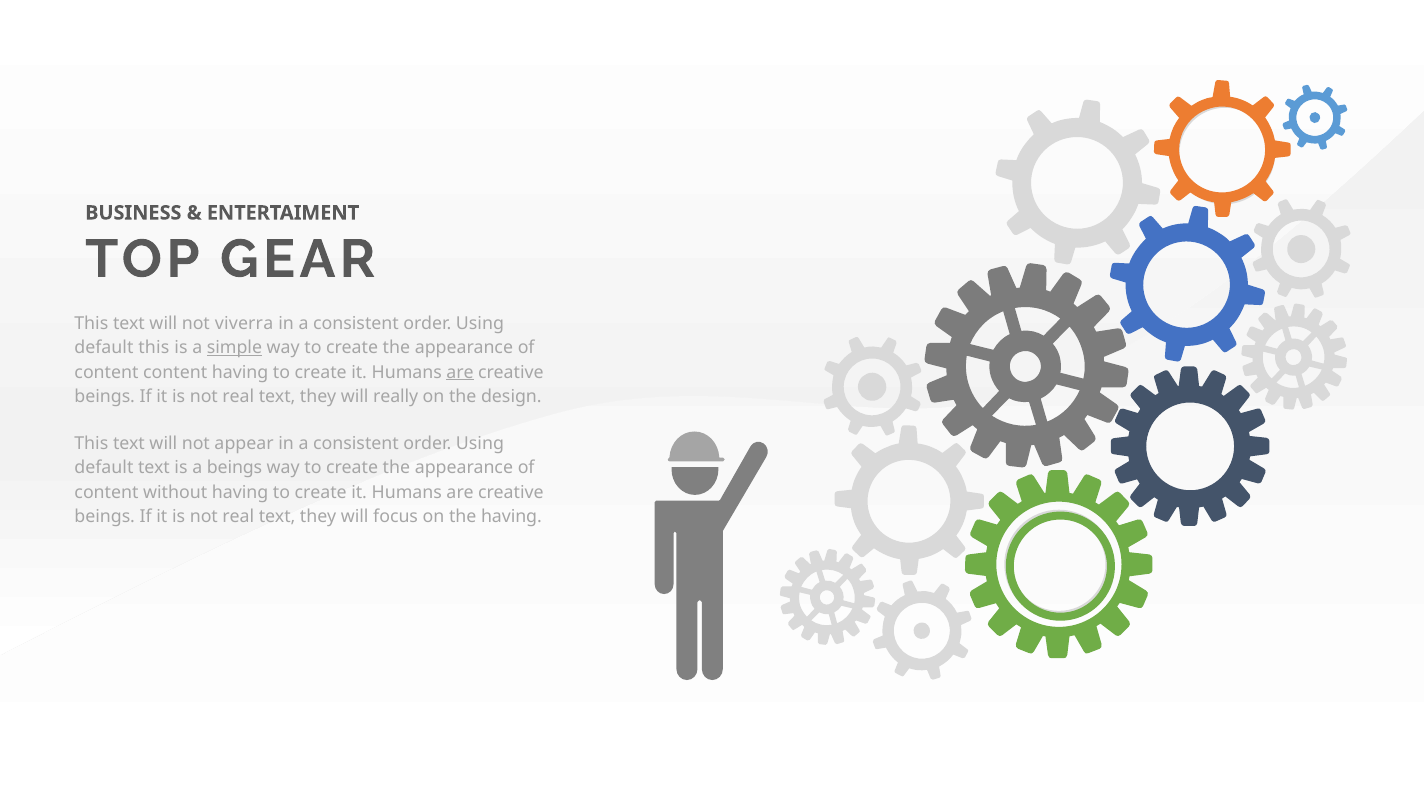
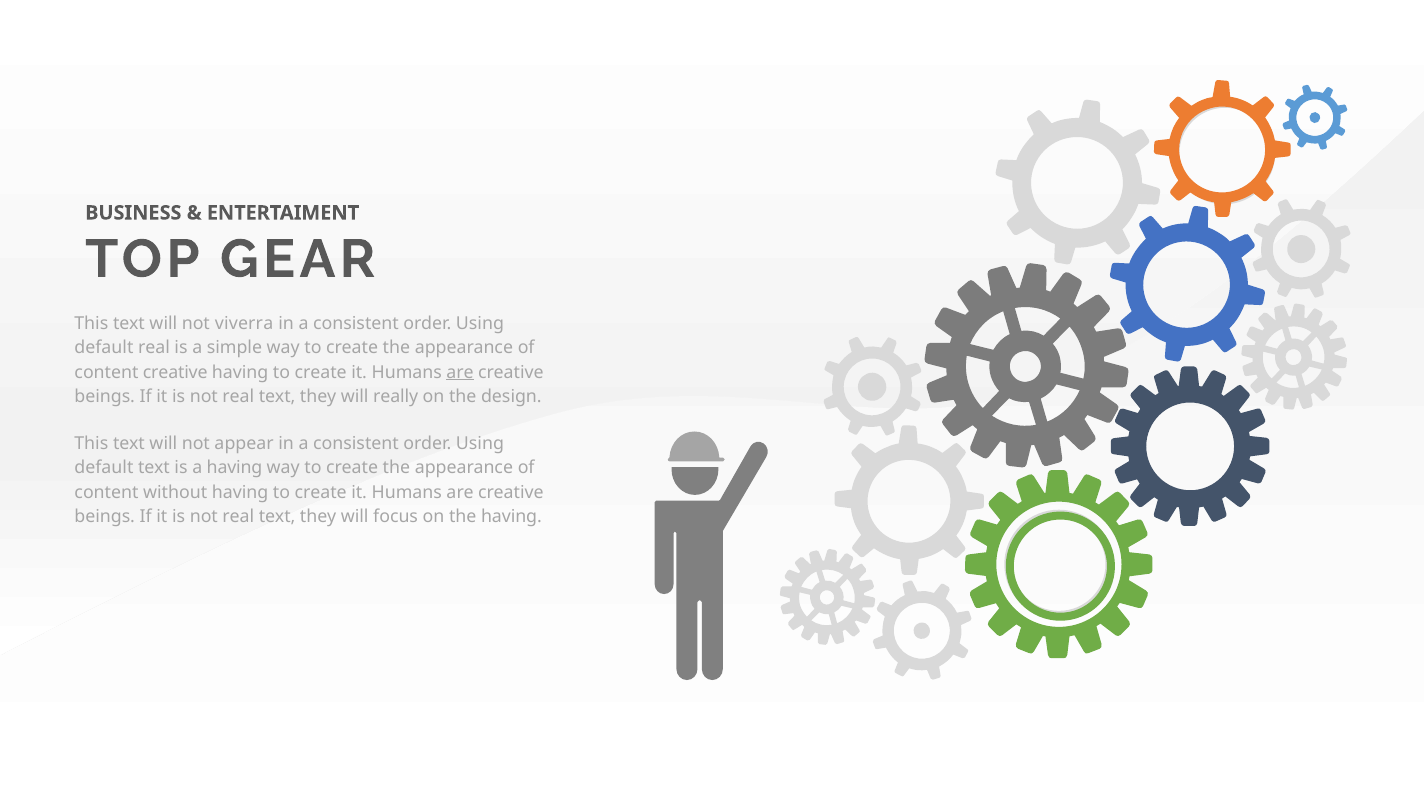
default this: this -> real
simple underline: present -> none
content content: content -> creative
a beings: beings -> having
